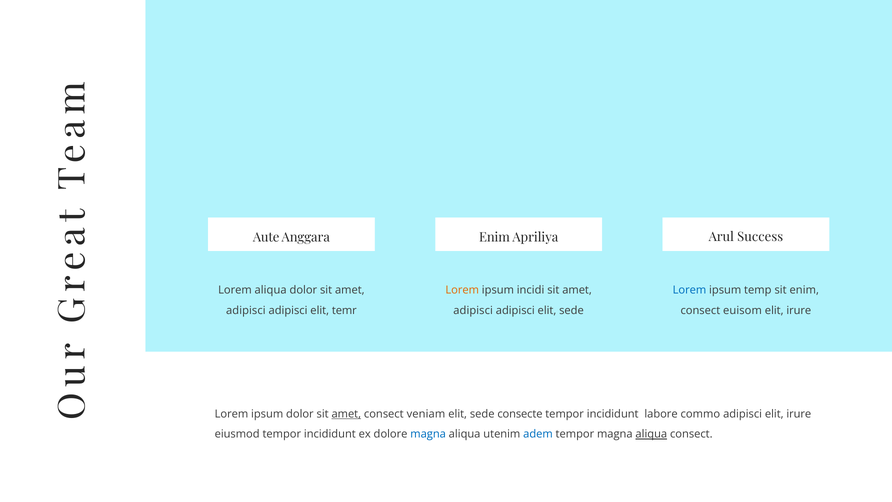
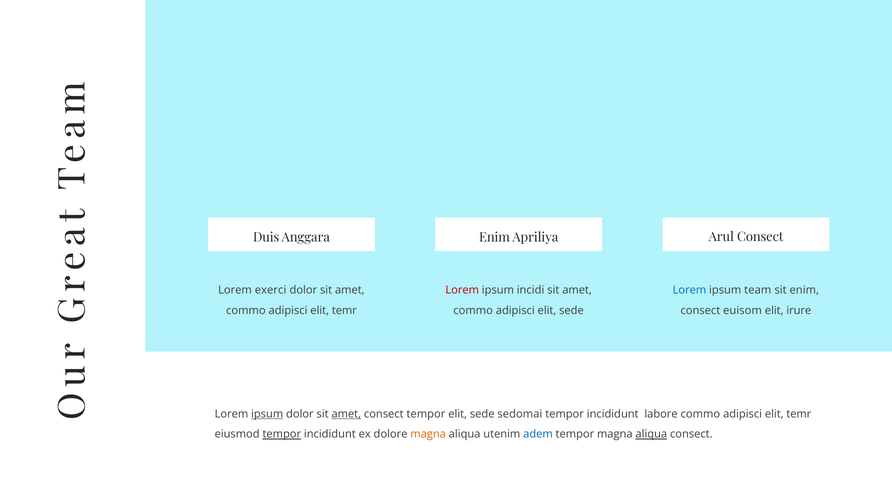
Aute: Aute -> Duis
Arul Success: Success -> Consect
Lorem aliqua: aliqua -> exerci
Lorem at (462, 290) colour: orange -> red
temp: temp -> team
adipisci at (246, 310): adipisci -> commo
adipisci at (473, 310): adipisci -> commo
ipsum at (267, 414) underline: none -> present
consect veniam: veniam -> tempor
consecte: consecte -> sedomai
irure at (799, 414): irure -> temr
tempor at (282, 434) underline: none -> present
magna at (428, 434) colour: blue -> orange
